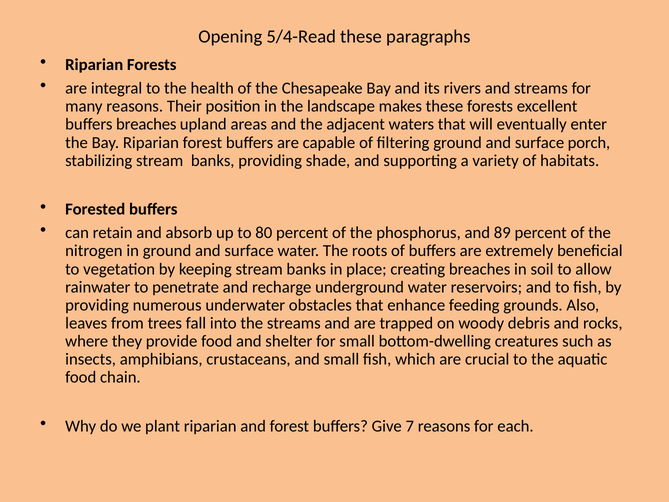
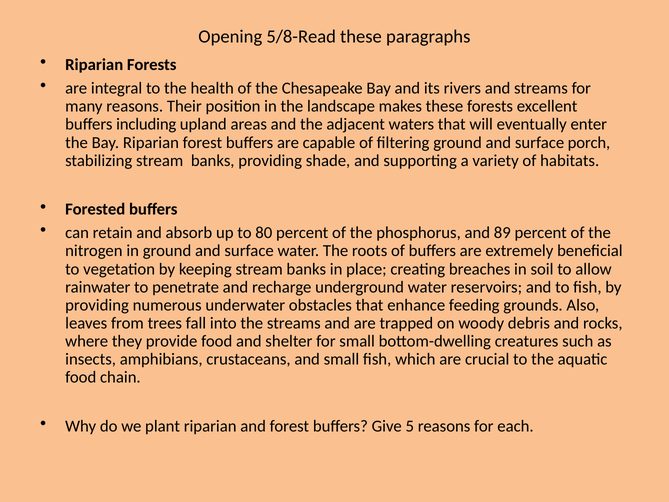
5/4-Read: 5/4-Read -> 5/8-Read
buffers breaches: breaches -> including
7: 7 -> 5
